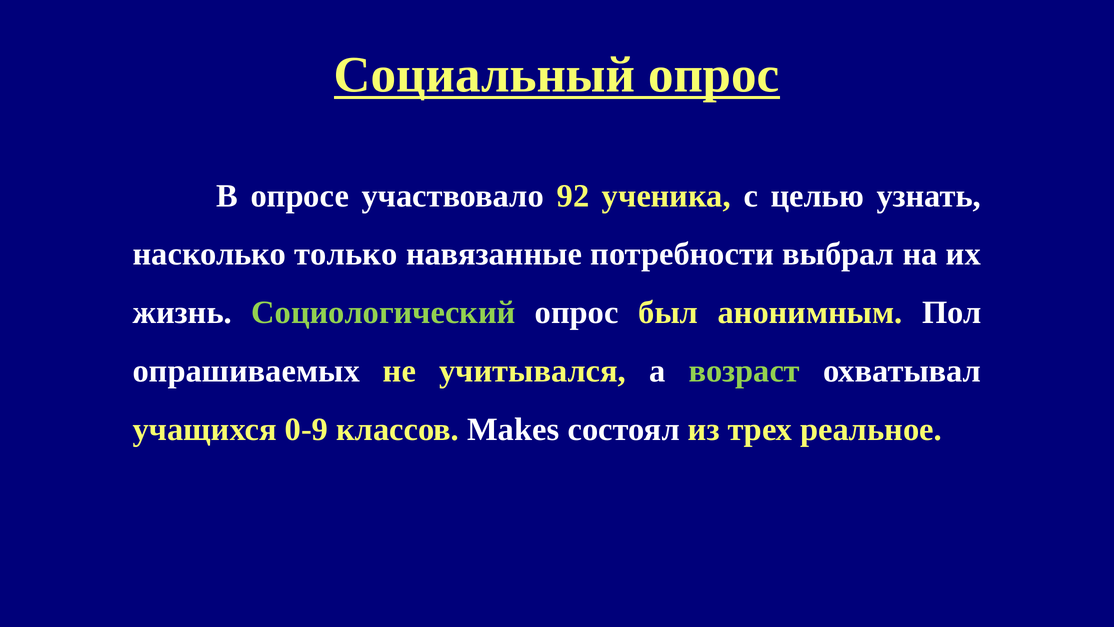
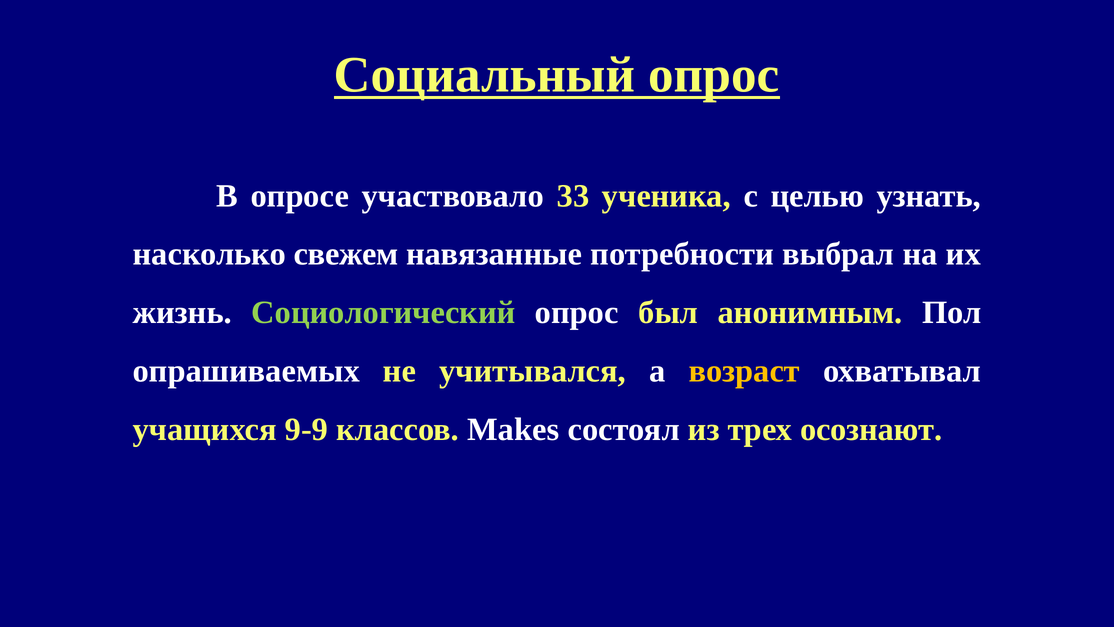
92: 92 -> 33
только: только -> свежем
возраст colour: light green -> yellow
0-9: 0-9 -> 9-9
реальное: реальное -> осознают
